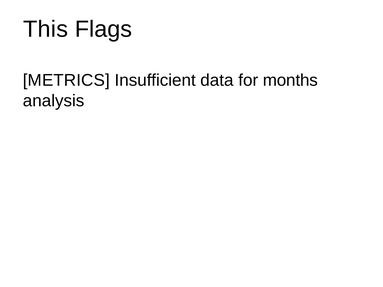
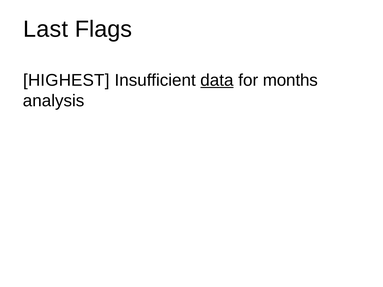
This: This -> Last
METRICS: METRICS -> HIGHEST
data underline: none -> present
